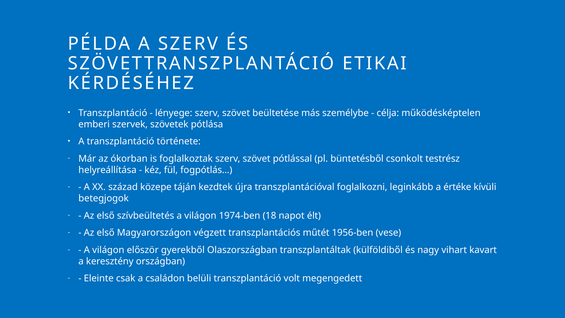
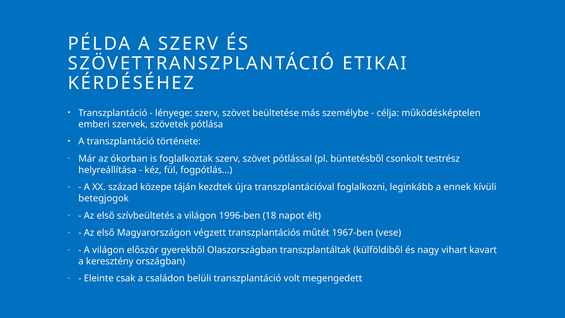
értéke: értéke -> ennek
1974-ben: 1974-ben -> 1996-ben
1956-ben: 1956-ben -> 1967-ben
